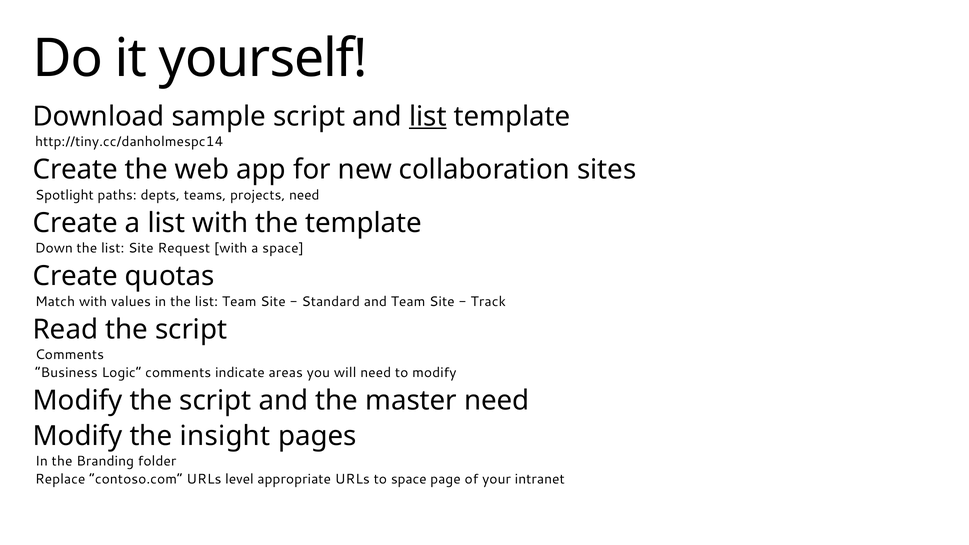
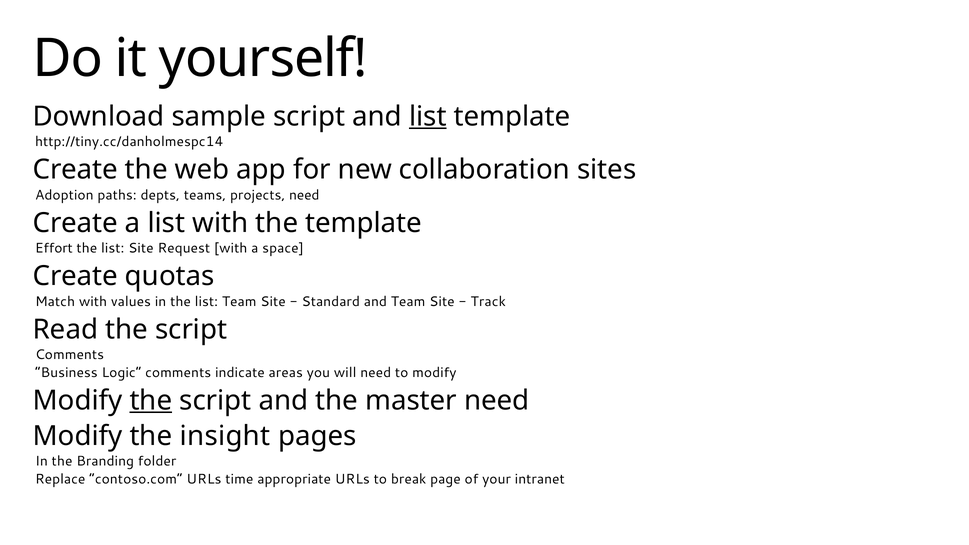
Spotlight: Spotlight -> Adoption
Down: Down -> Effort
the at (151, 400) underline: none -> present
level: level -> time
to space: space -> break
